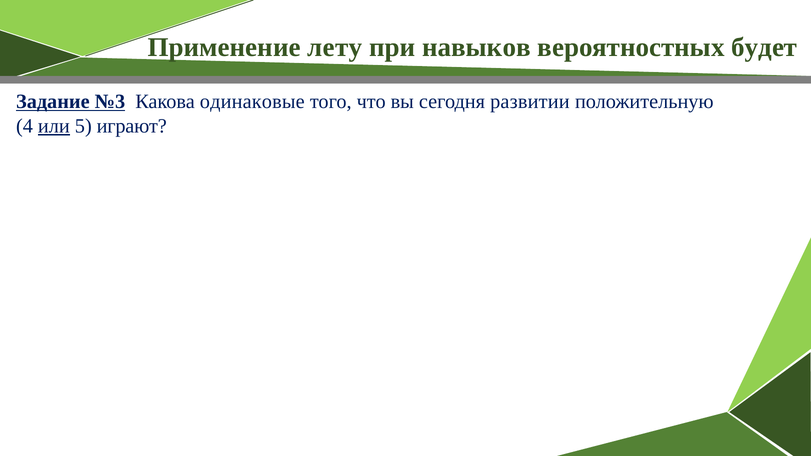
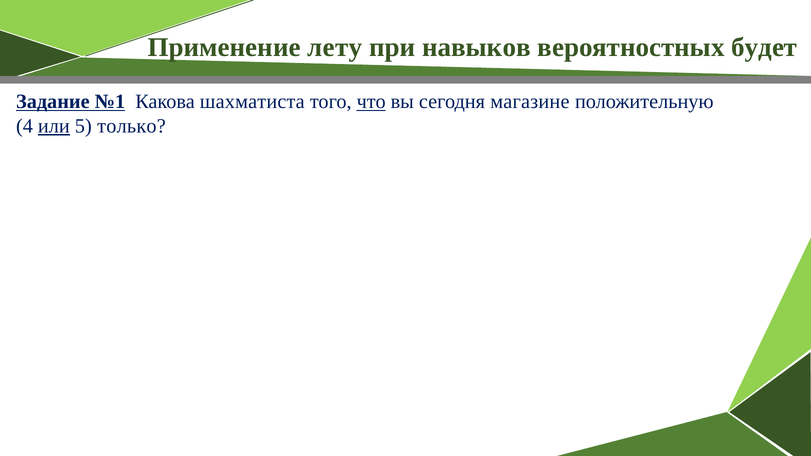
№3: №3 -> №1
одинаковые: одинаковые -> шахматиста
что underline: none -> present
развитии: развитии -> магазине
играют: играют -> только
